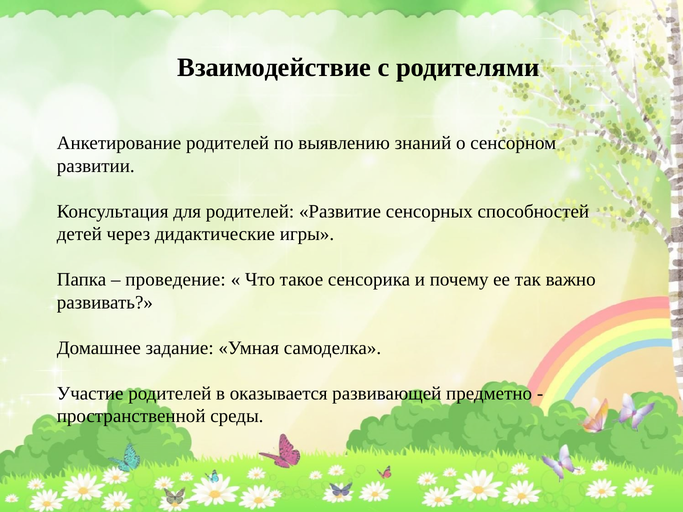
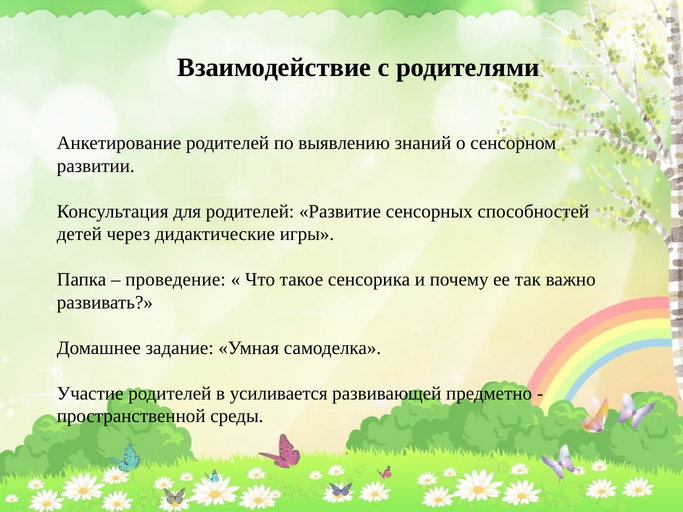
оказывается: оказывается -> усиливается
